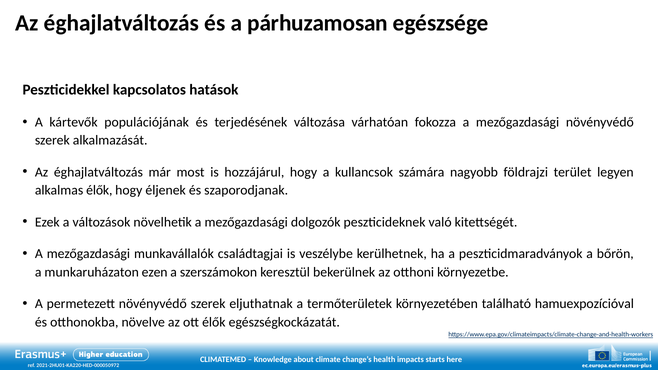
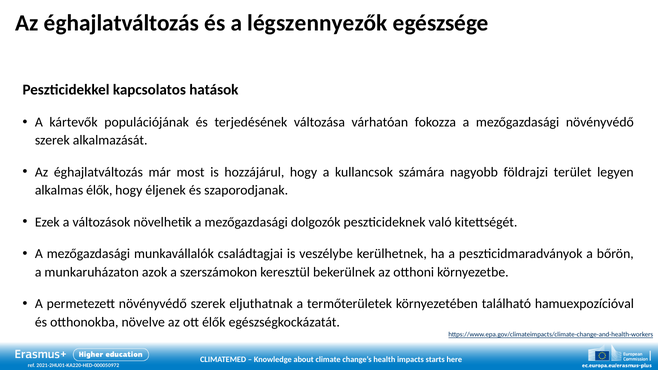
párhuzamosan: párhuzamosan -> légszennyezők
ezen: ezen -> azok
